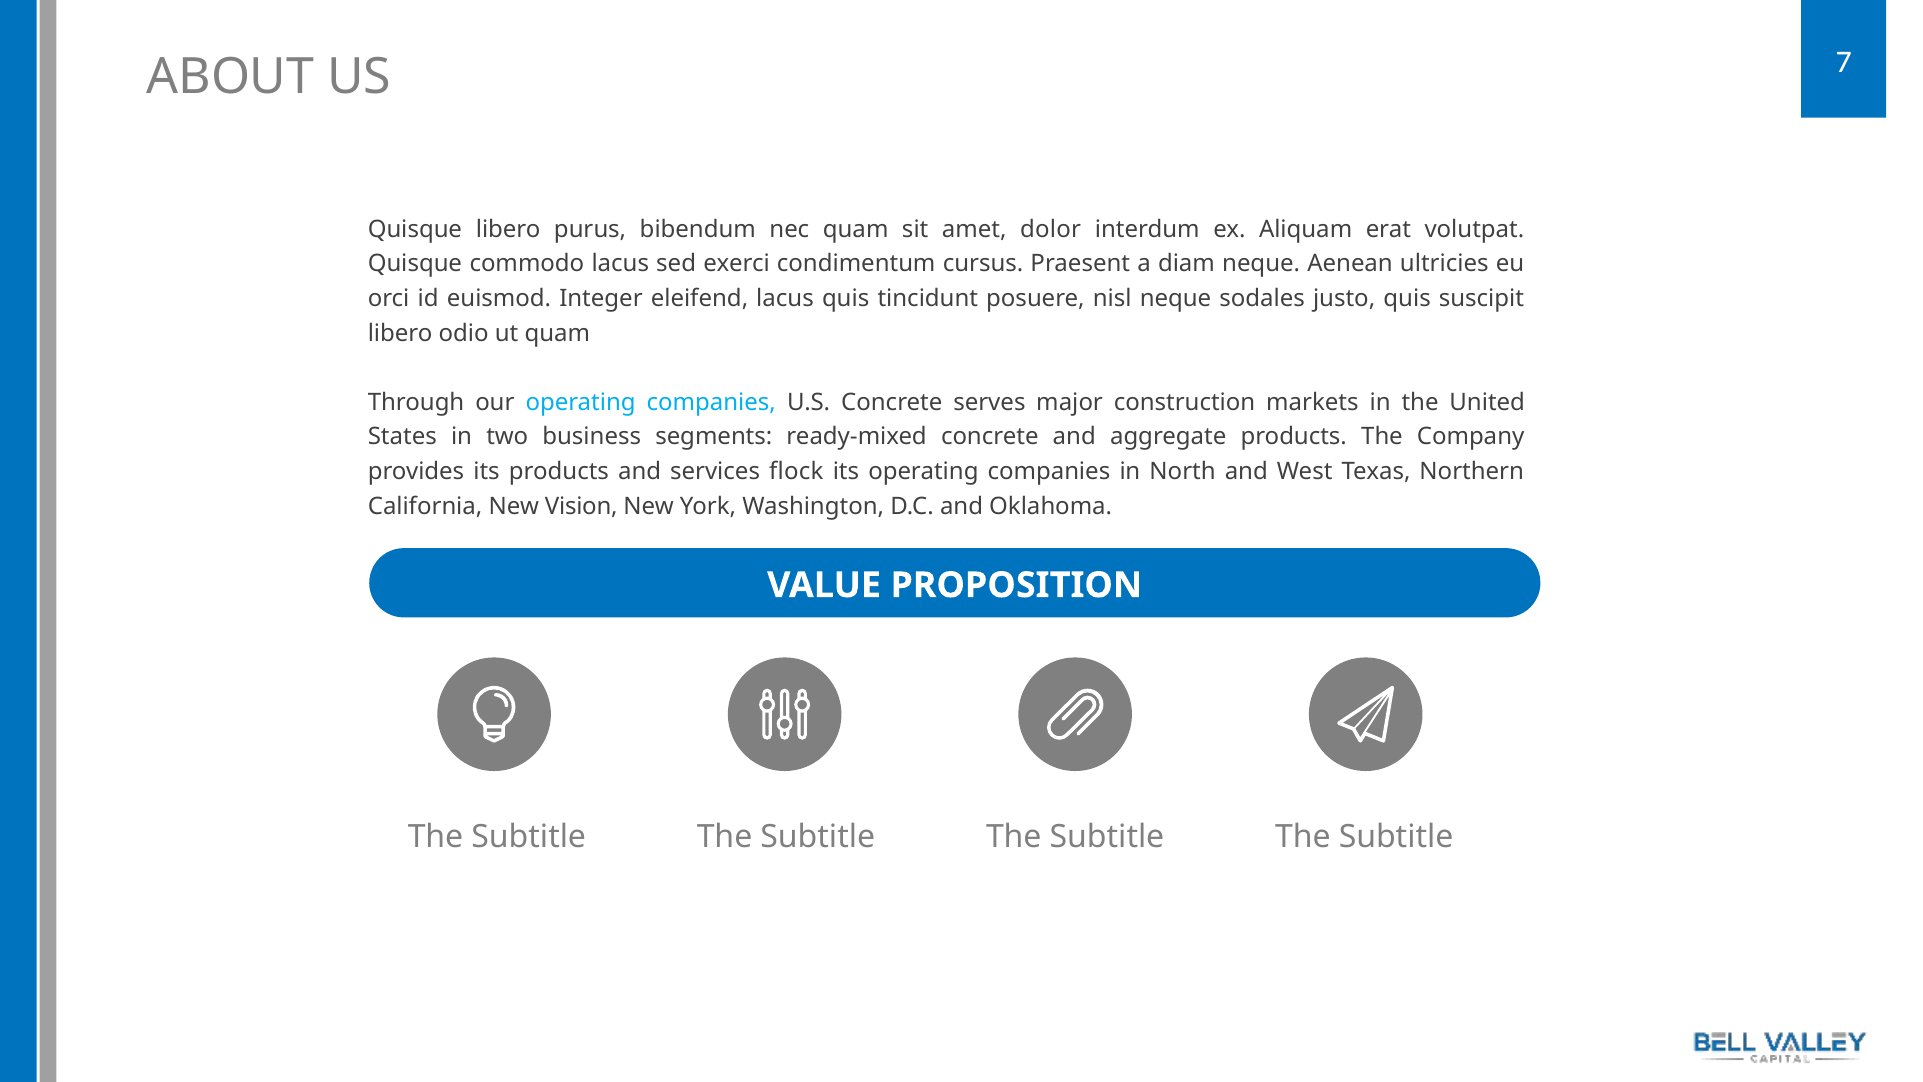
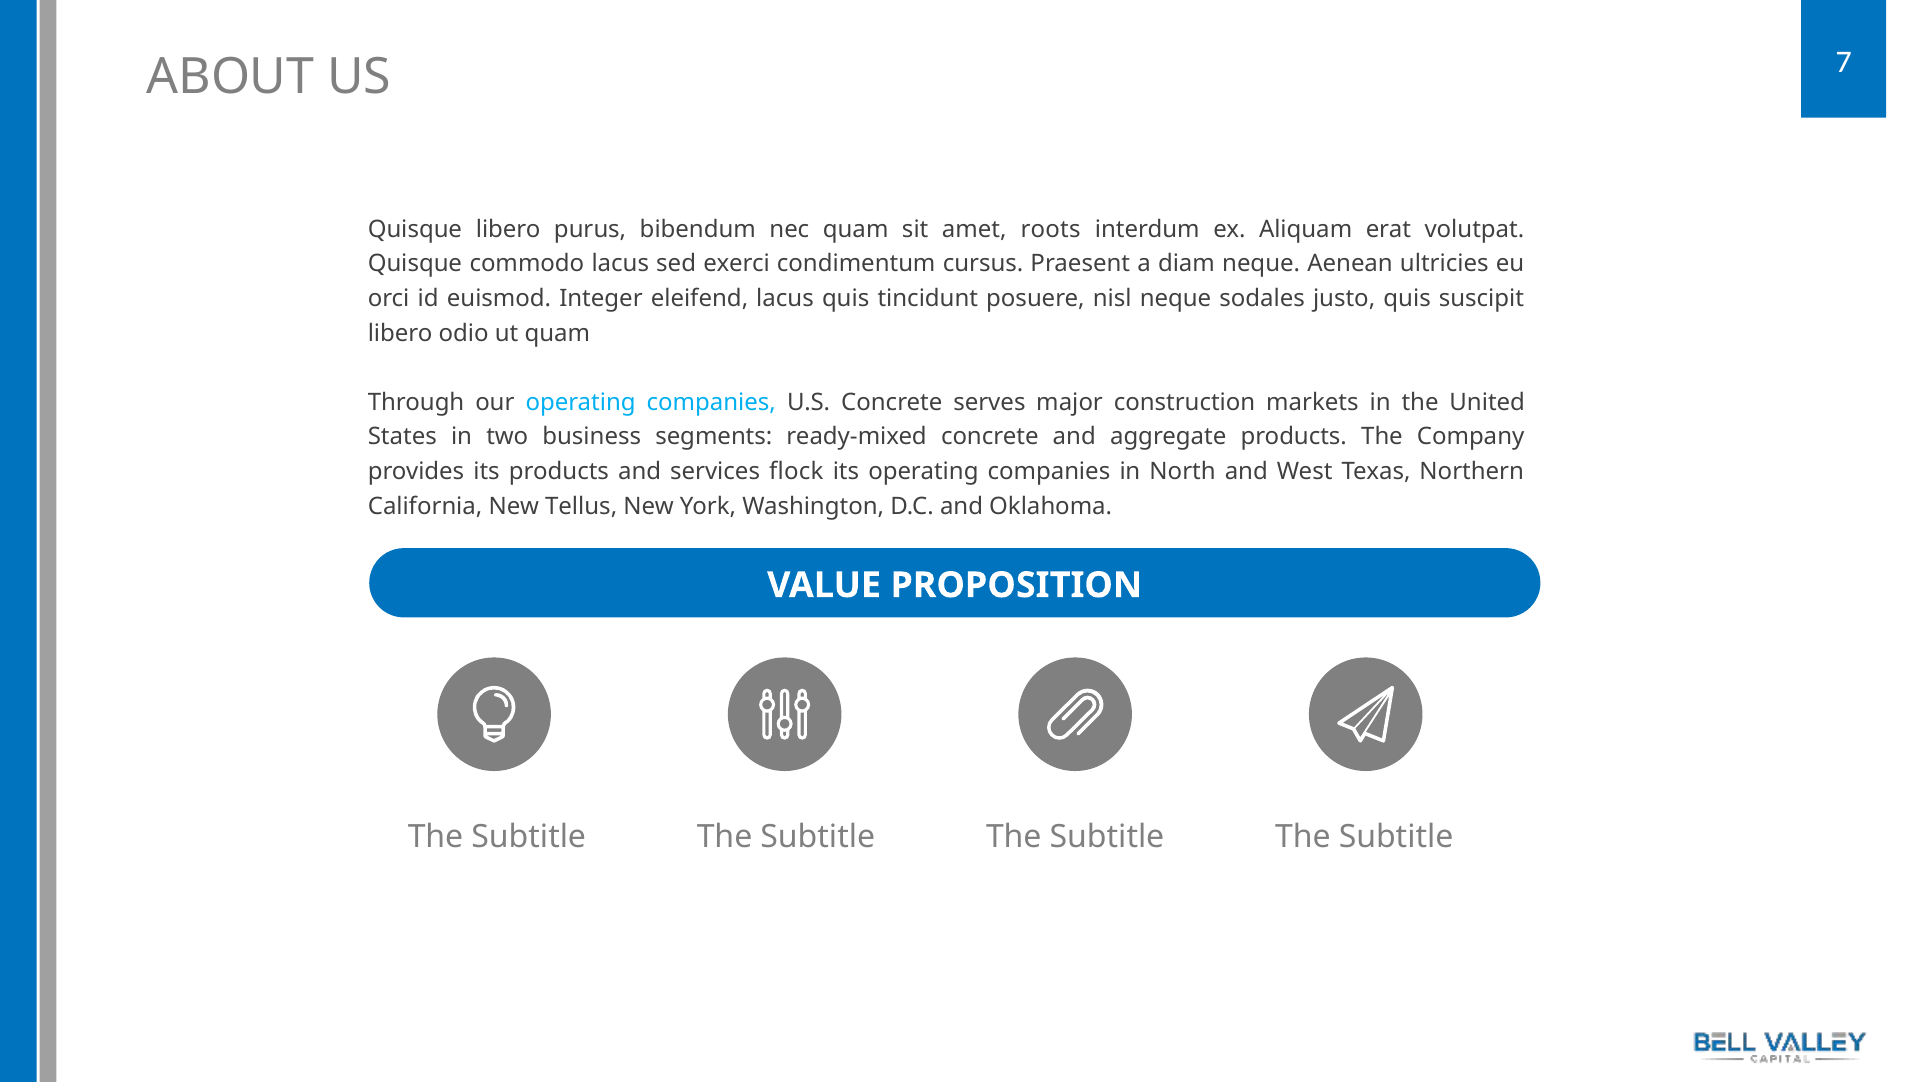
dolor: dolor -> roots
Vision: Vision -> Tellus
